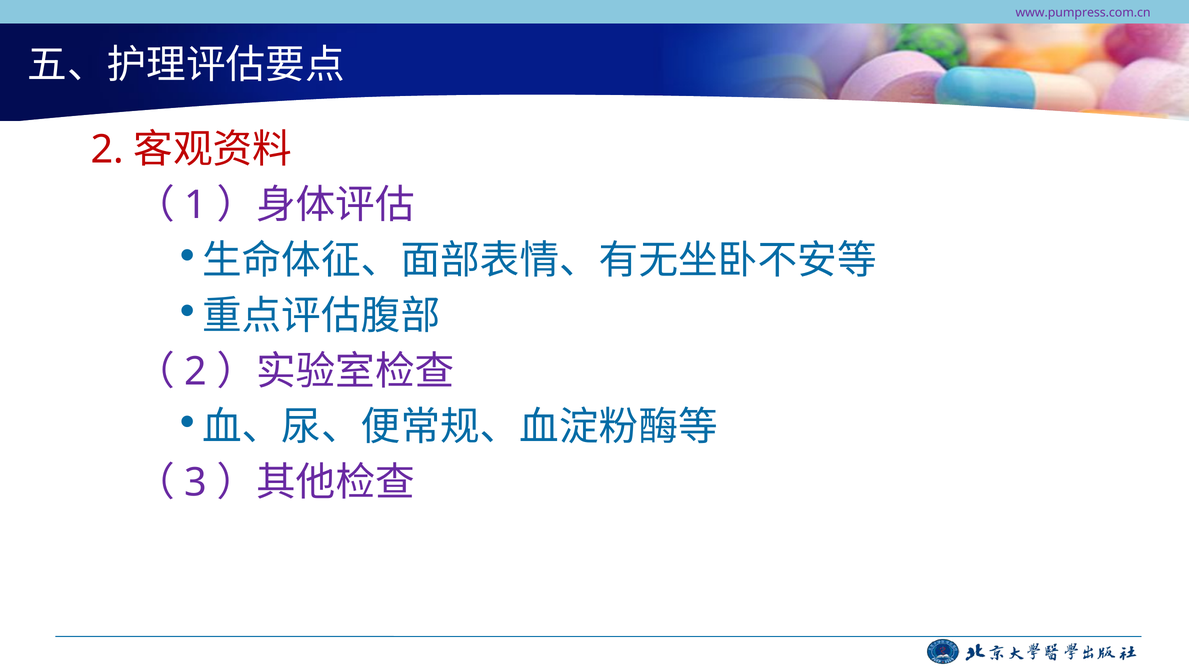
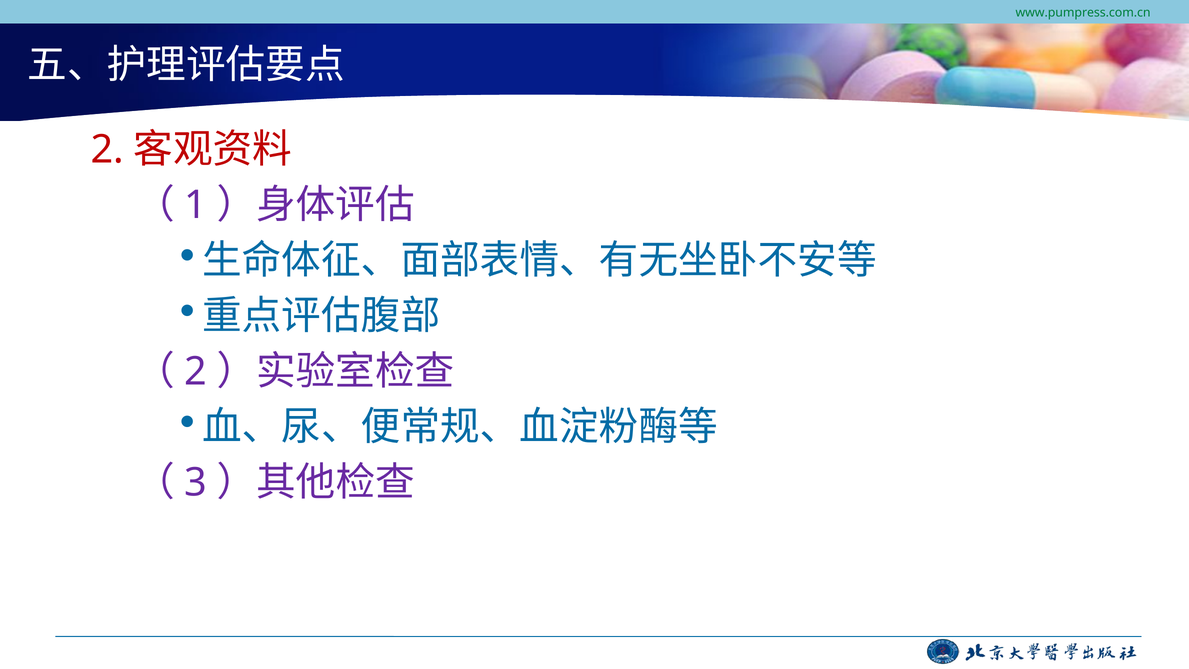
www.pumpress.com.cn colour: purple -> green
